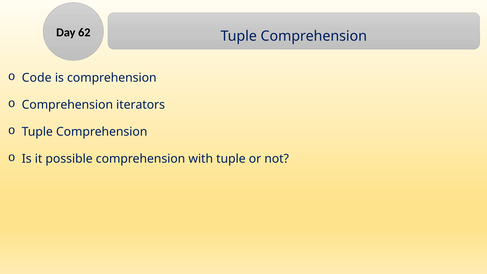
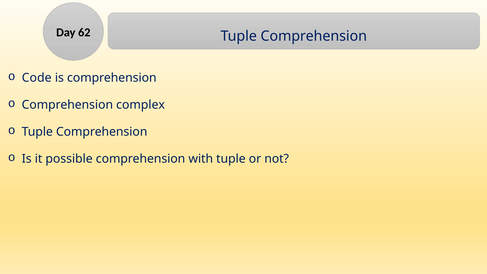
iterators: iterators -> complex
